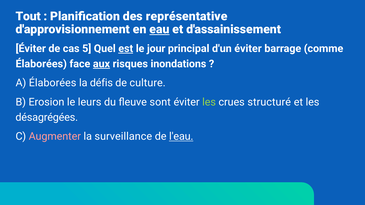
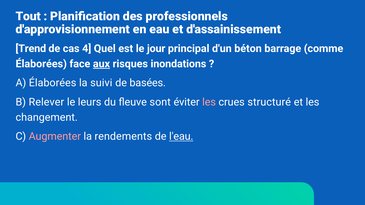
représentative: représentative -> professionnels
eau underline: present -> none
Éviter at (31, 49): Éviter -> Trend
5: 5 -> 4
est underline: present -> none
d'un éviter: éviter -> béton
défis: défis -> suivi
culture: culture -> basées
Erosion: Erosion -> Relever
les at (209, 102) colour: light green -> pink
désagrégées: désagrégées -> changement
surveillance: surveillance -> rendements
